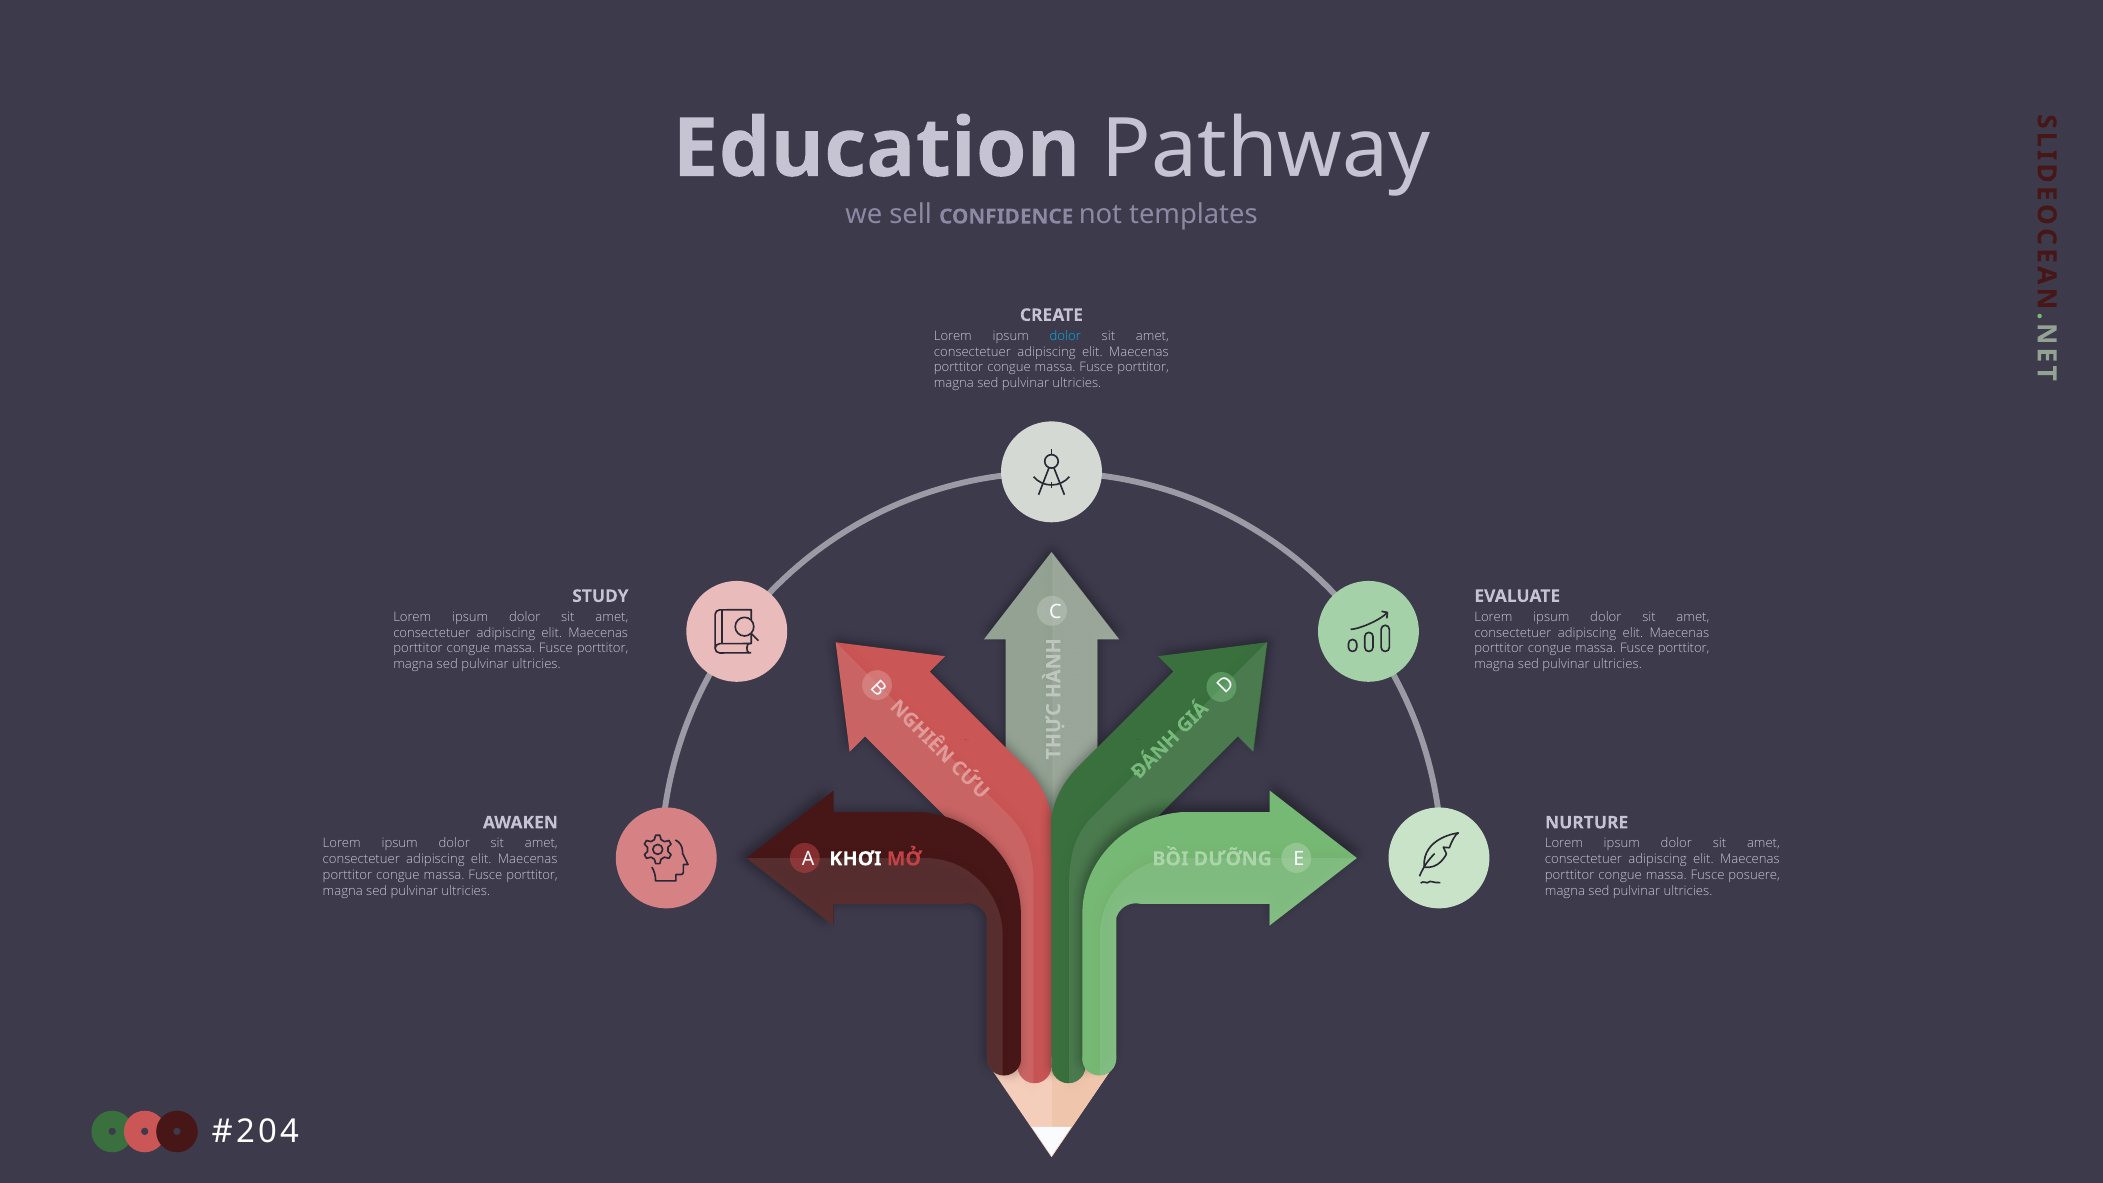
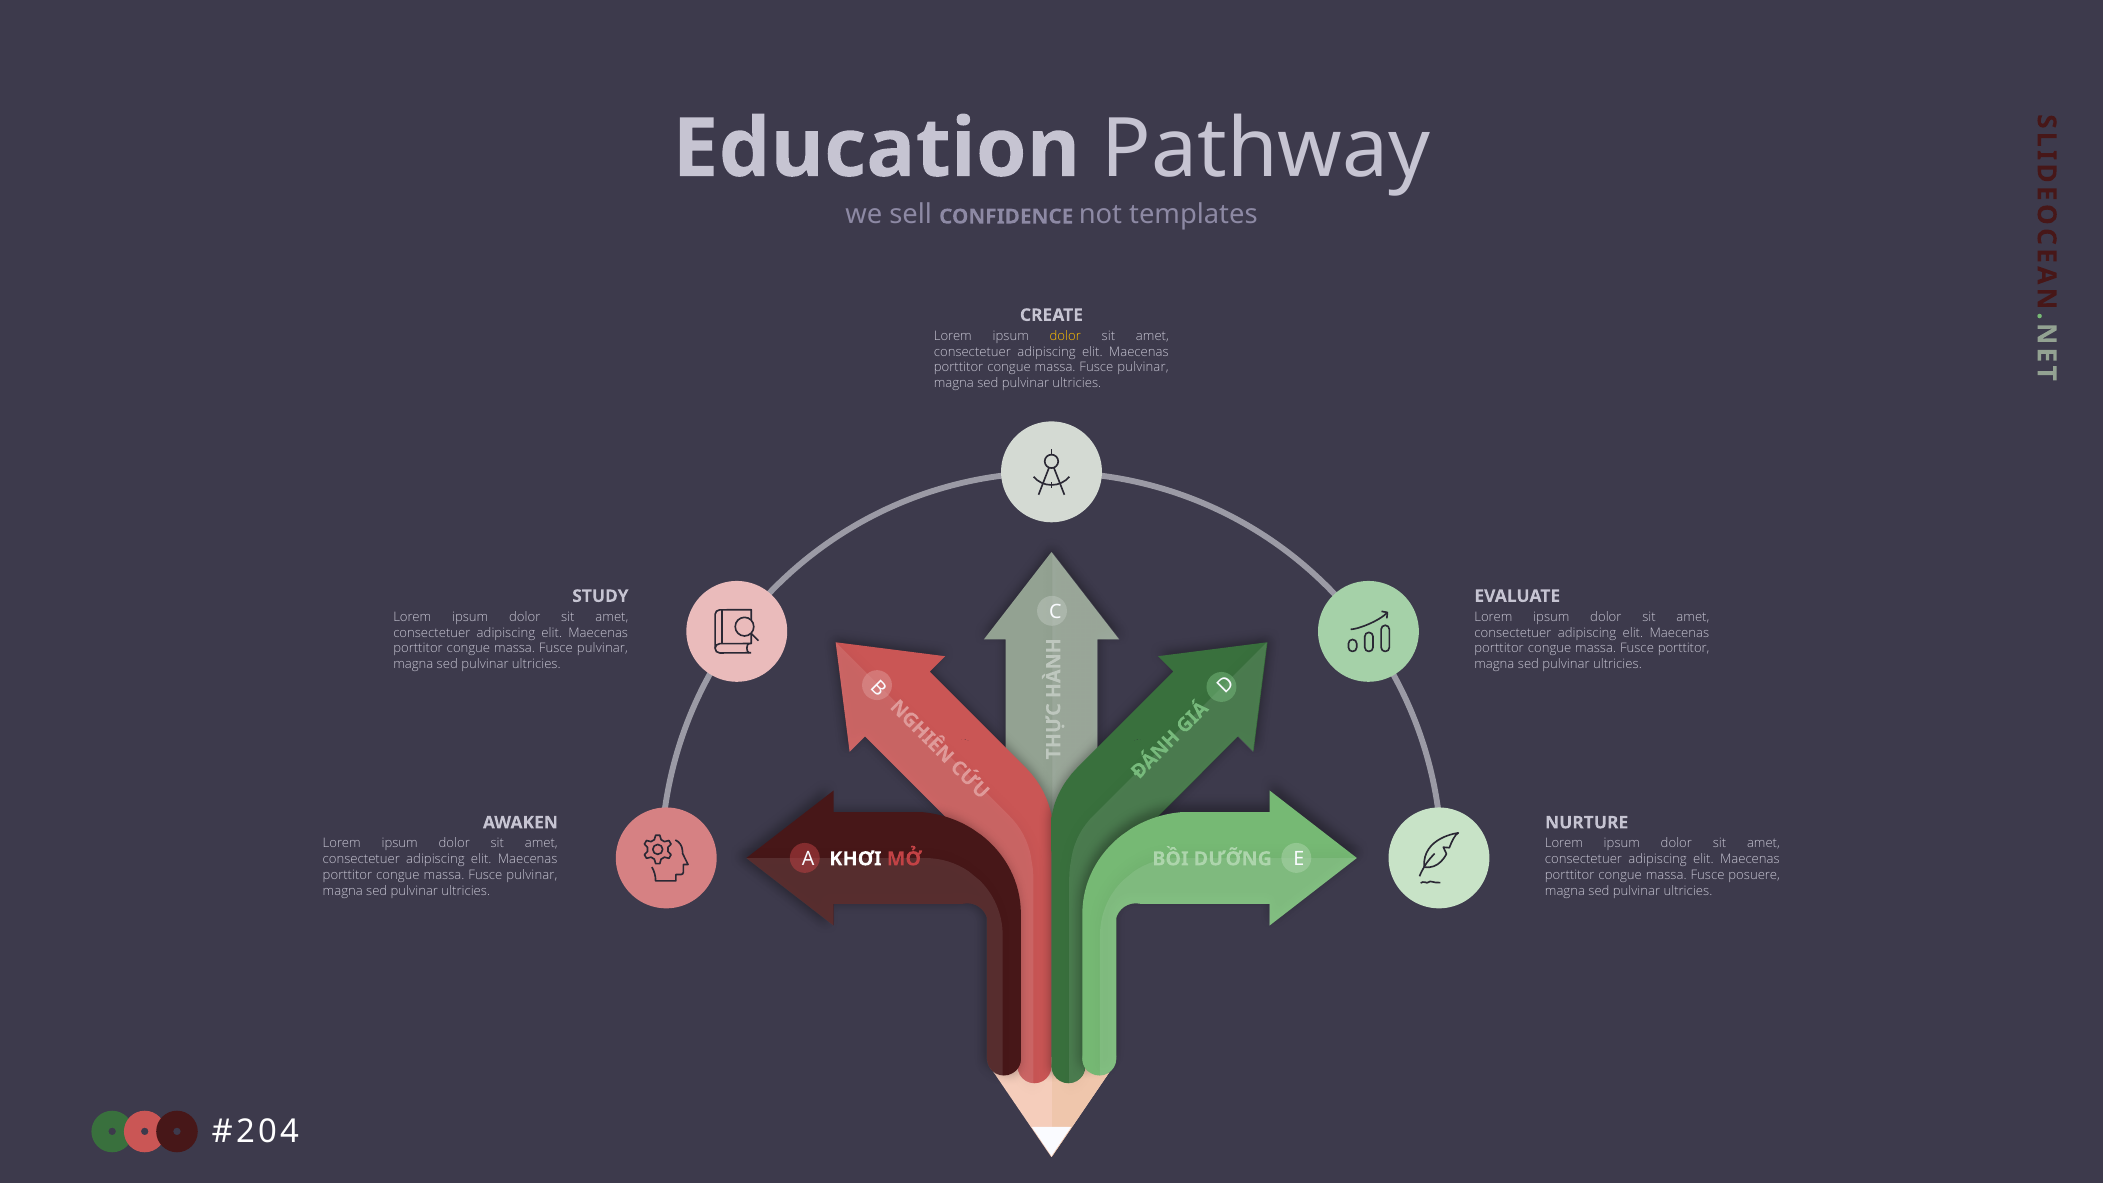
dolor at (1065, 336) colour: light blue -> yellow
porttitor at (1143, 368): porttitor -> pulvinar
porttitor at (603, 649): porttitor -> pulvinar
porttitor at (532, 875): porttitor -> pulvinar
